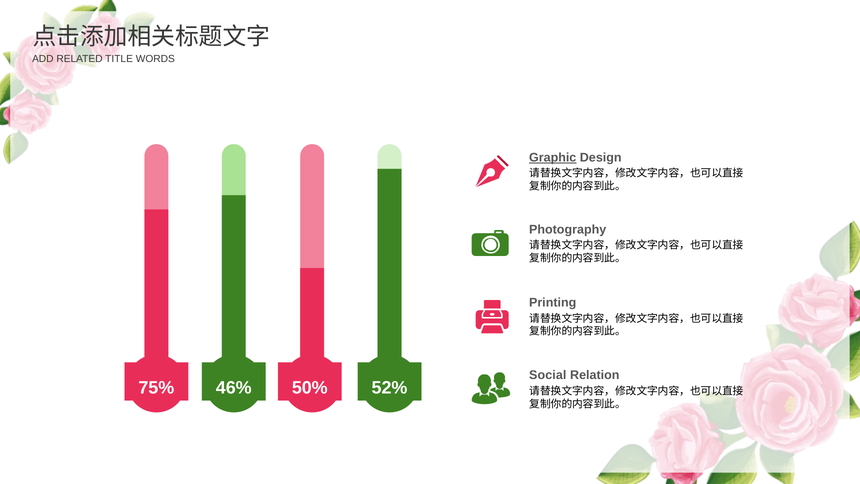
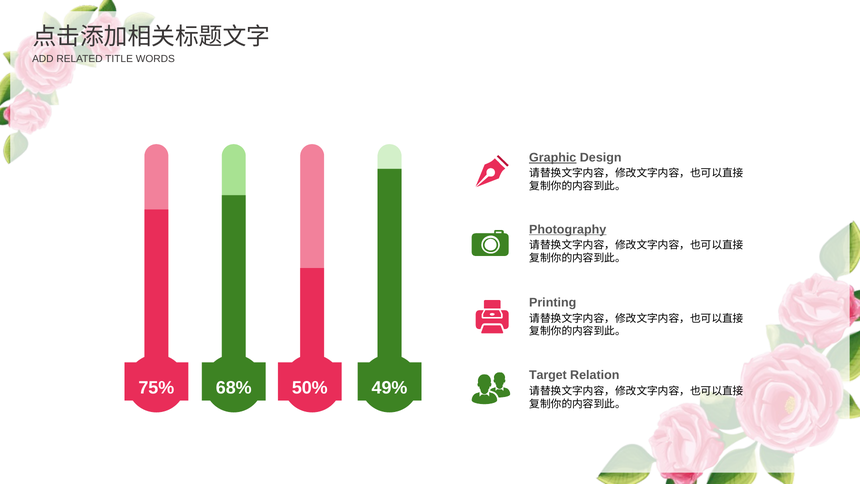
Photography underline: none -> present
Social: Social -> Target
46%: 46% -> 68%
52%: 52% -> 49%
